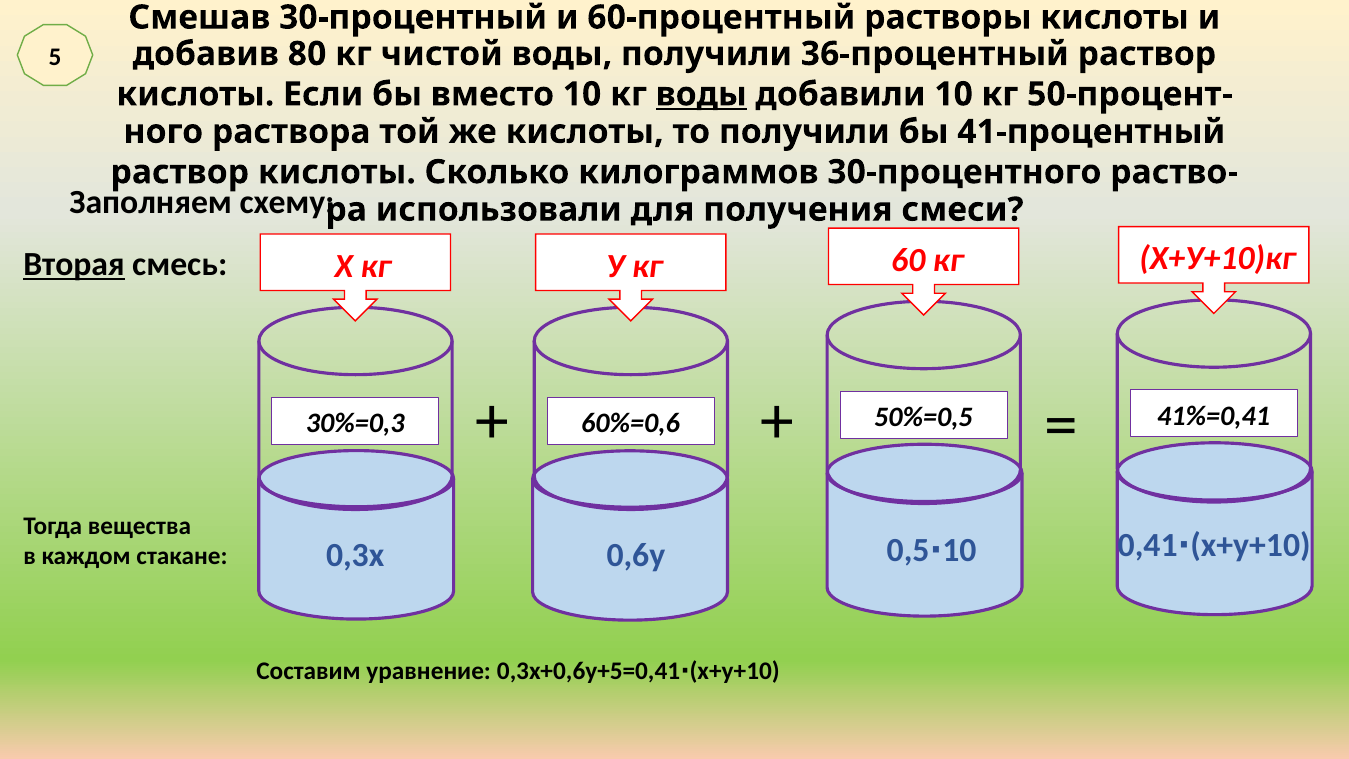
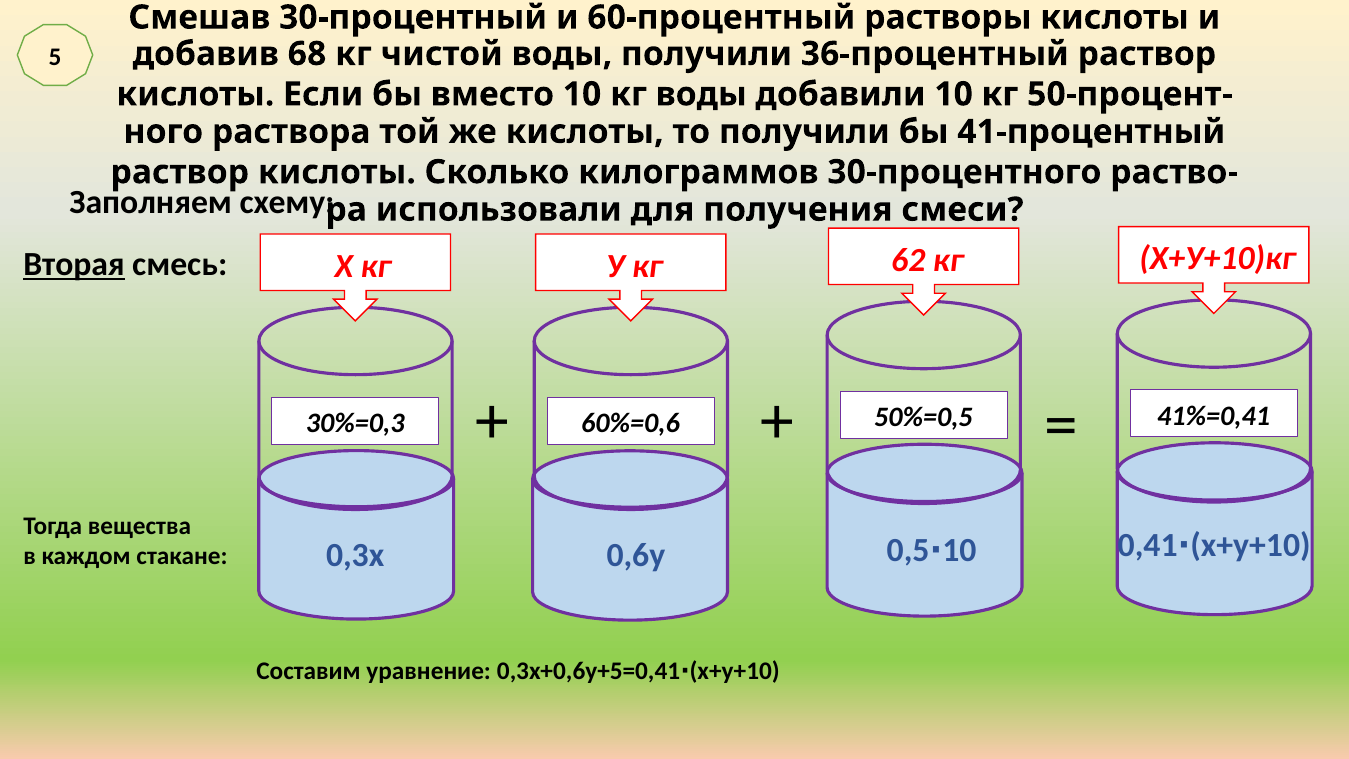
80: 80 -> 68
воды at (701, 94) underline: present -> none
60: 60 -> 62
